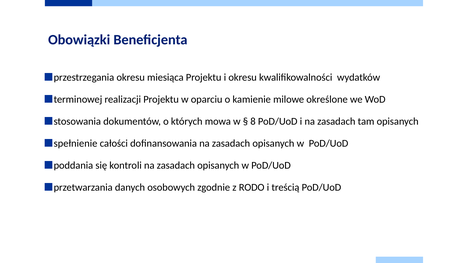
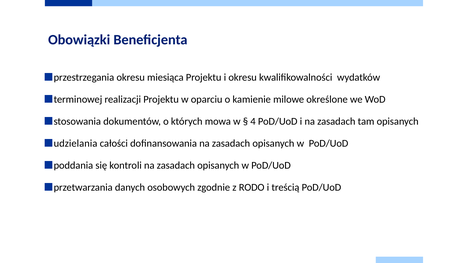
8: 8 -> 4
spełnienie: spełnienie -> udzielania
